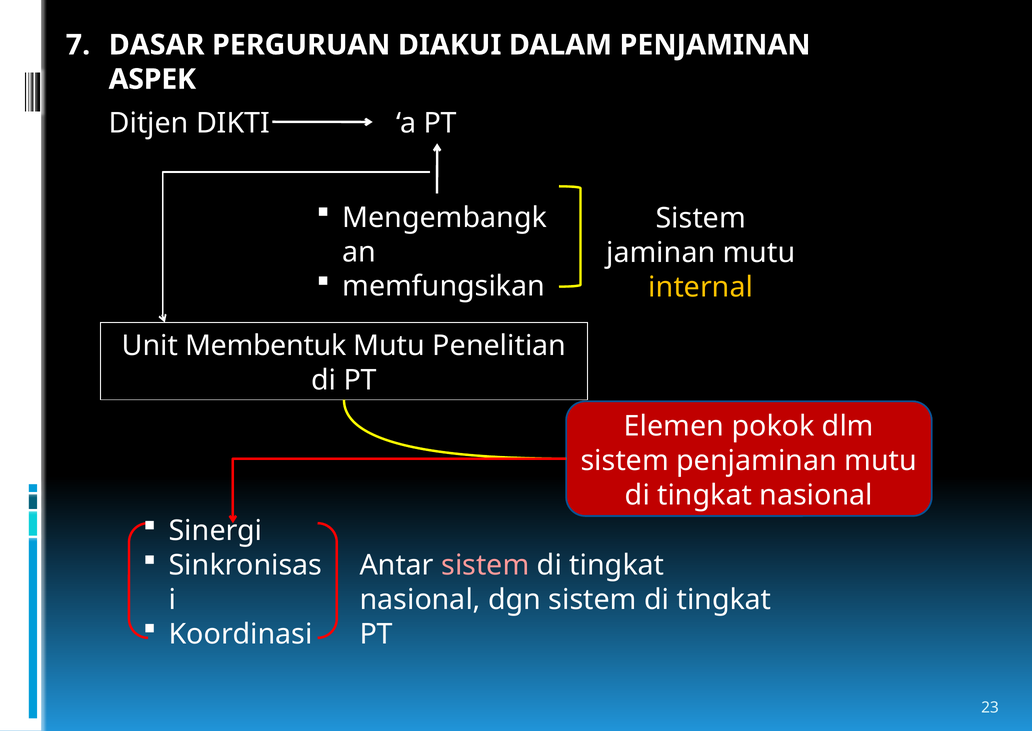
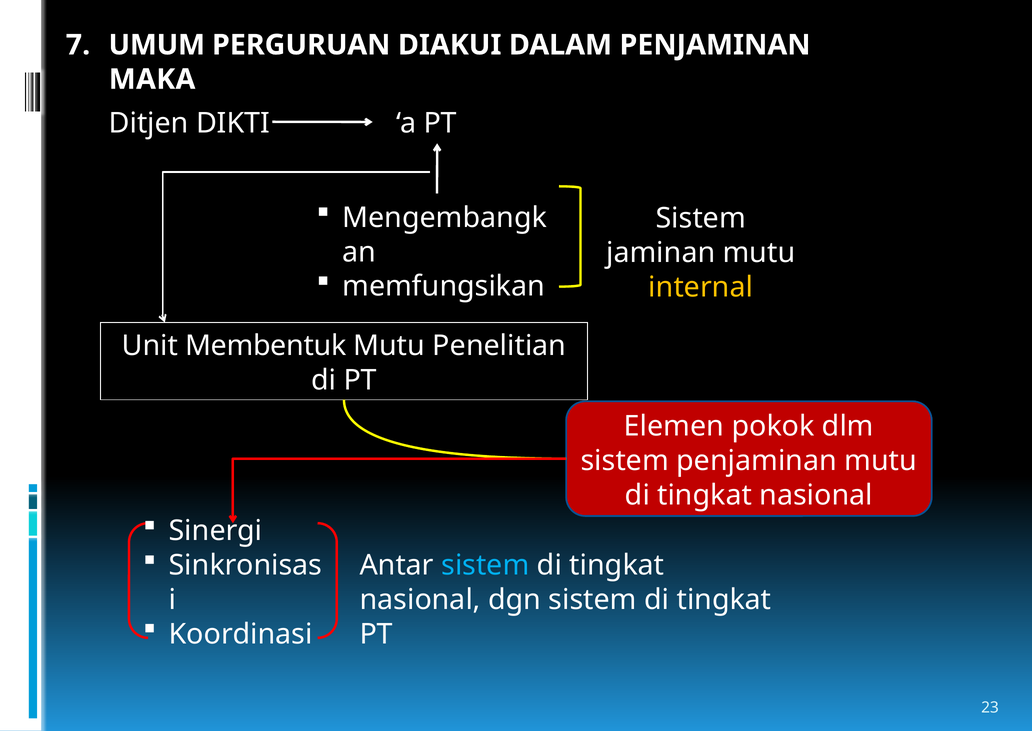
DASAR: DASAR -> UMUM
ASPEK: ASPEK -> MAKA
sistem at (485, 565) colour: pink -> light blue
